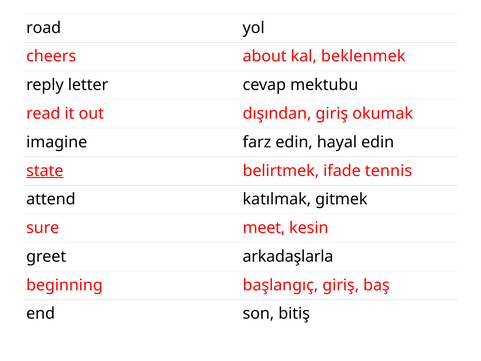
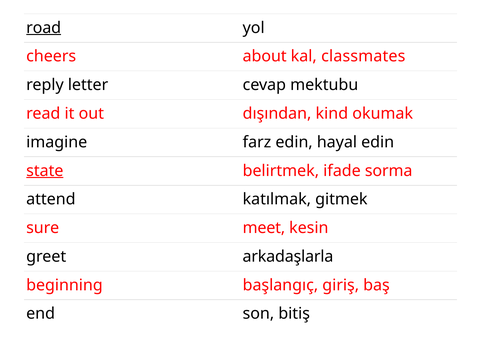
road underline: none -> present
beklenmek: beklenmek -> classmates
dışından giriş: giriş -> kind
tennis: tennis -> sorma
